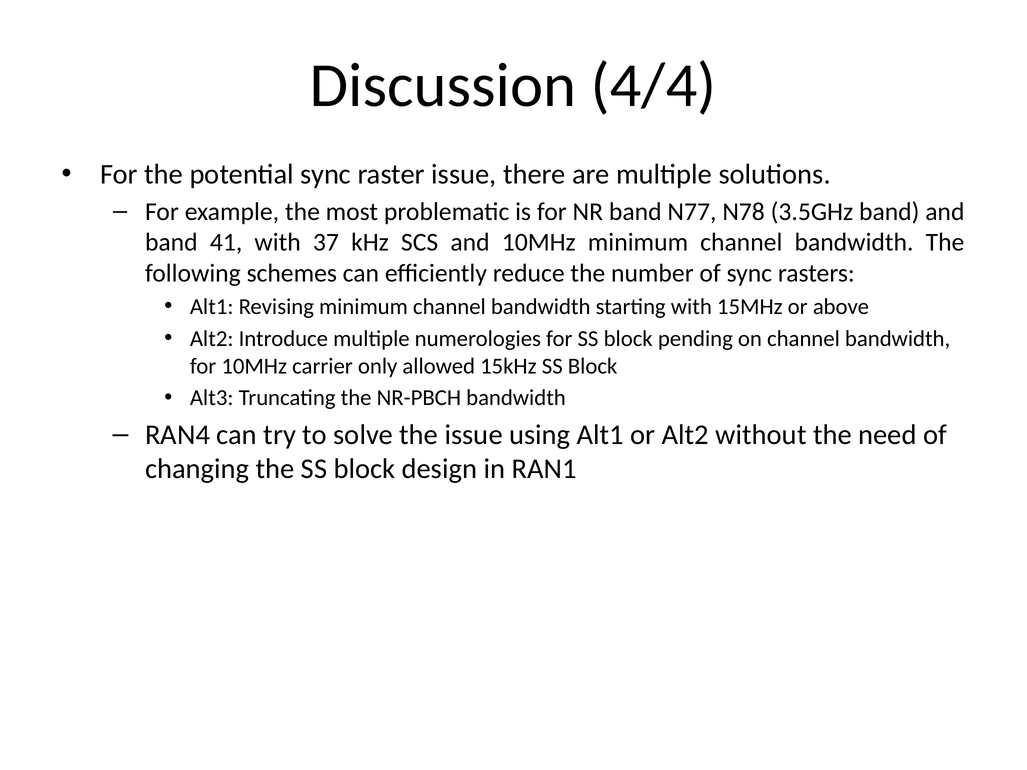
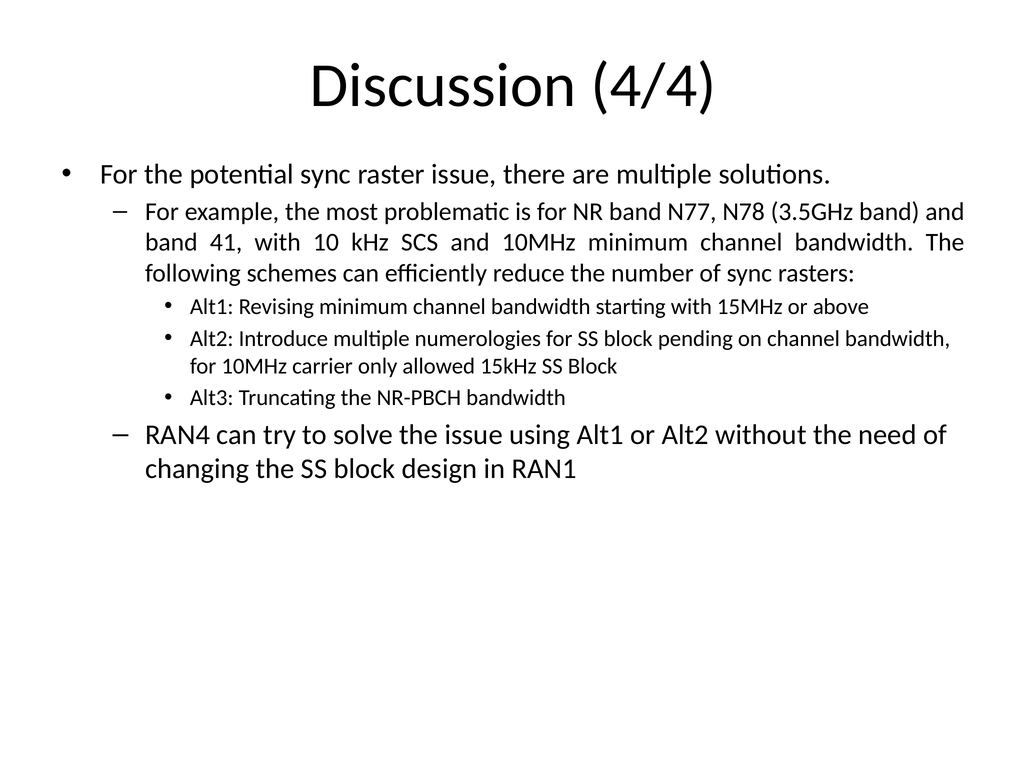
37: 37 -> 10
